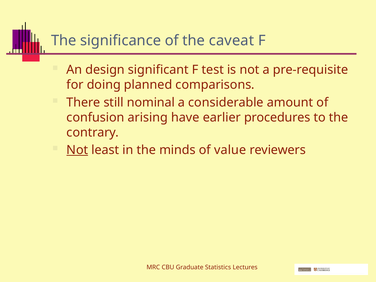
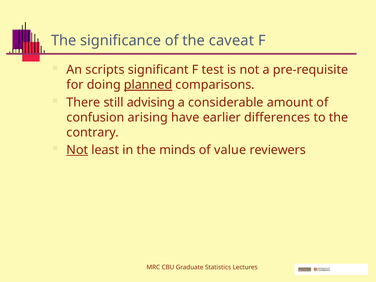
design: design -> scripts
planned underline: none -> present
nominal: nominal -> advising
procedures: procedures -> differences
